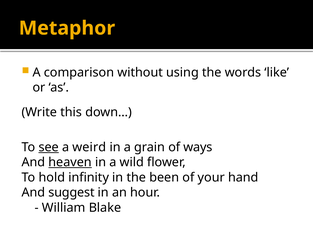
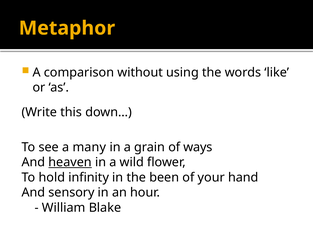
see underline: present -> none
weird: weird -> many
suggest: suggest -> sensory
